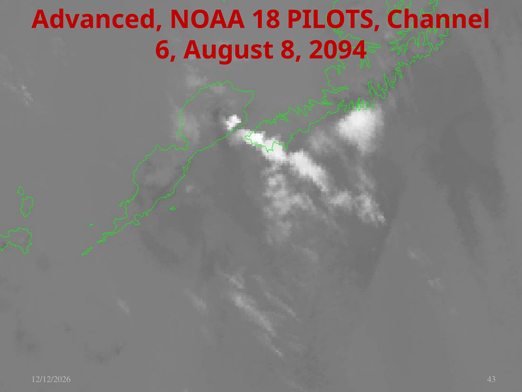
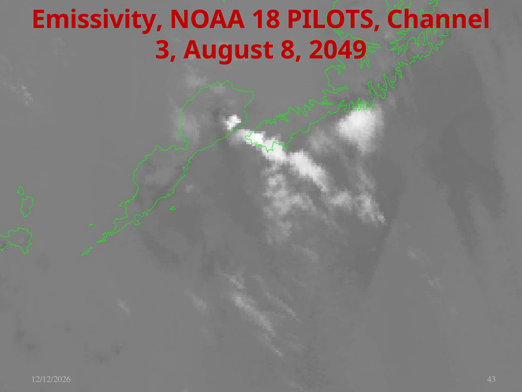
Advanced: Advanced -> Emissivity
6: 6 -> 3
2094: 2094 -> 2049
